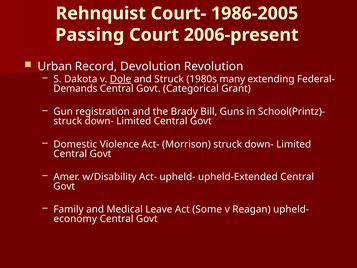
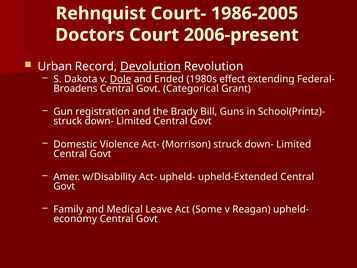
Passing: Passing -> Doctors
Devolution underline: none -> present
and Struck: Struck -> Ended
many: many -> effect
Demands: Demands -> Broadens
